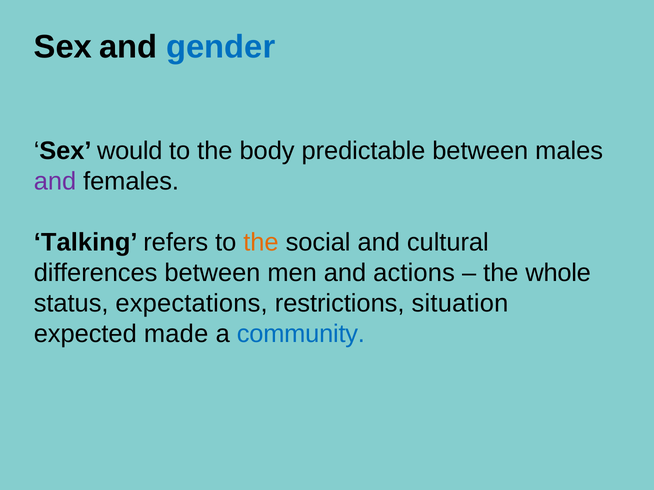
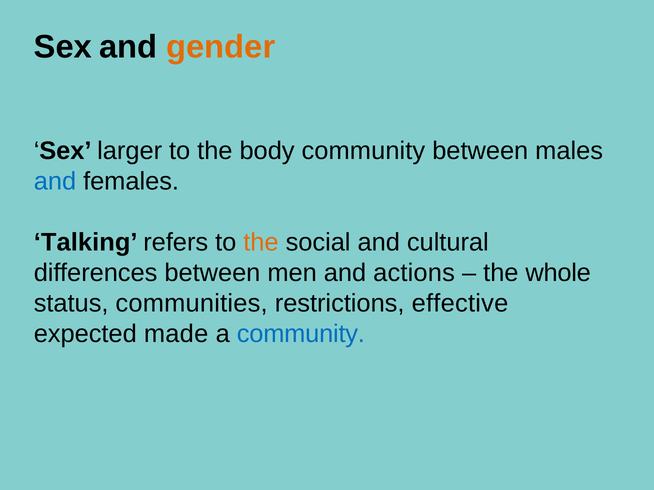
gender colour: blue -> orange
would: would -> larger
body predictable: predictable -> community
and at (55, 182) colour: purple -> blue
expectations: expectations -> communities
situation: situation -> effective
